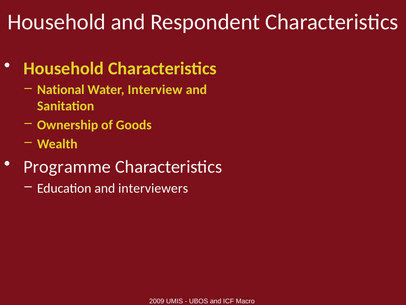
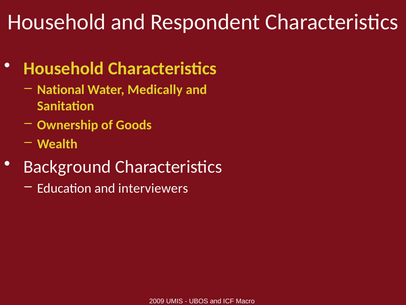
Interview: Interview -> Medically
Programme: Programme -> Background
